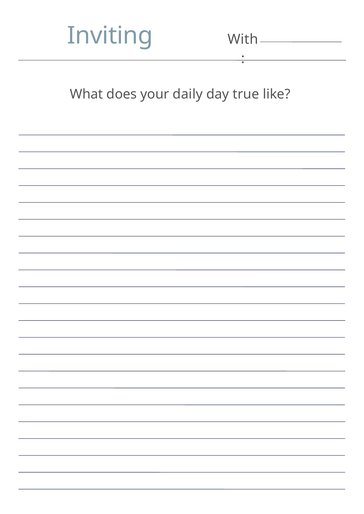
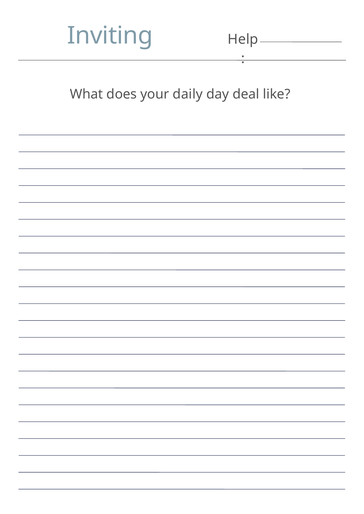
With: With -> Help
true: true -> deal
